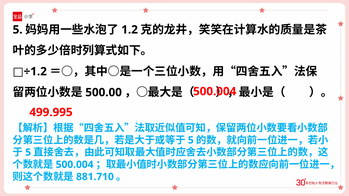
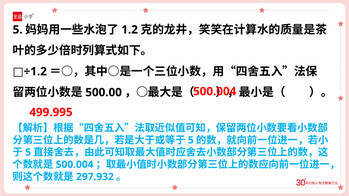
881.710: 881.710 -> 297.932
